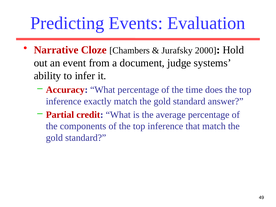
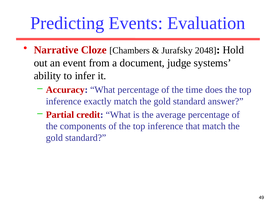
2000: 2000 -> 2048
